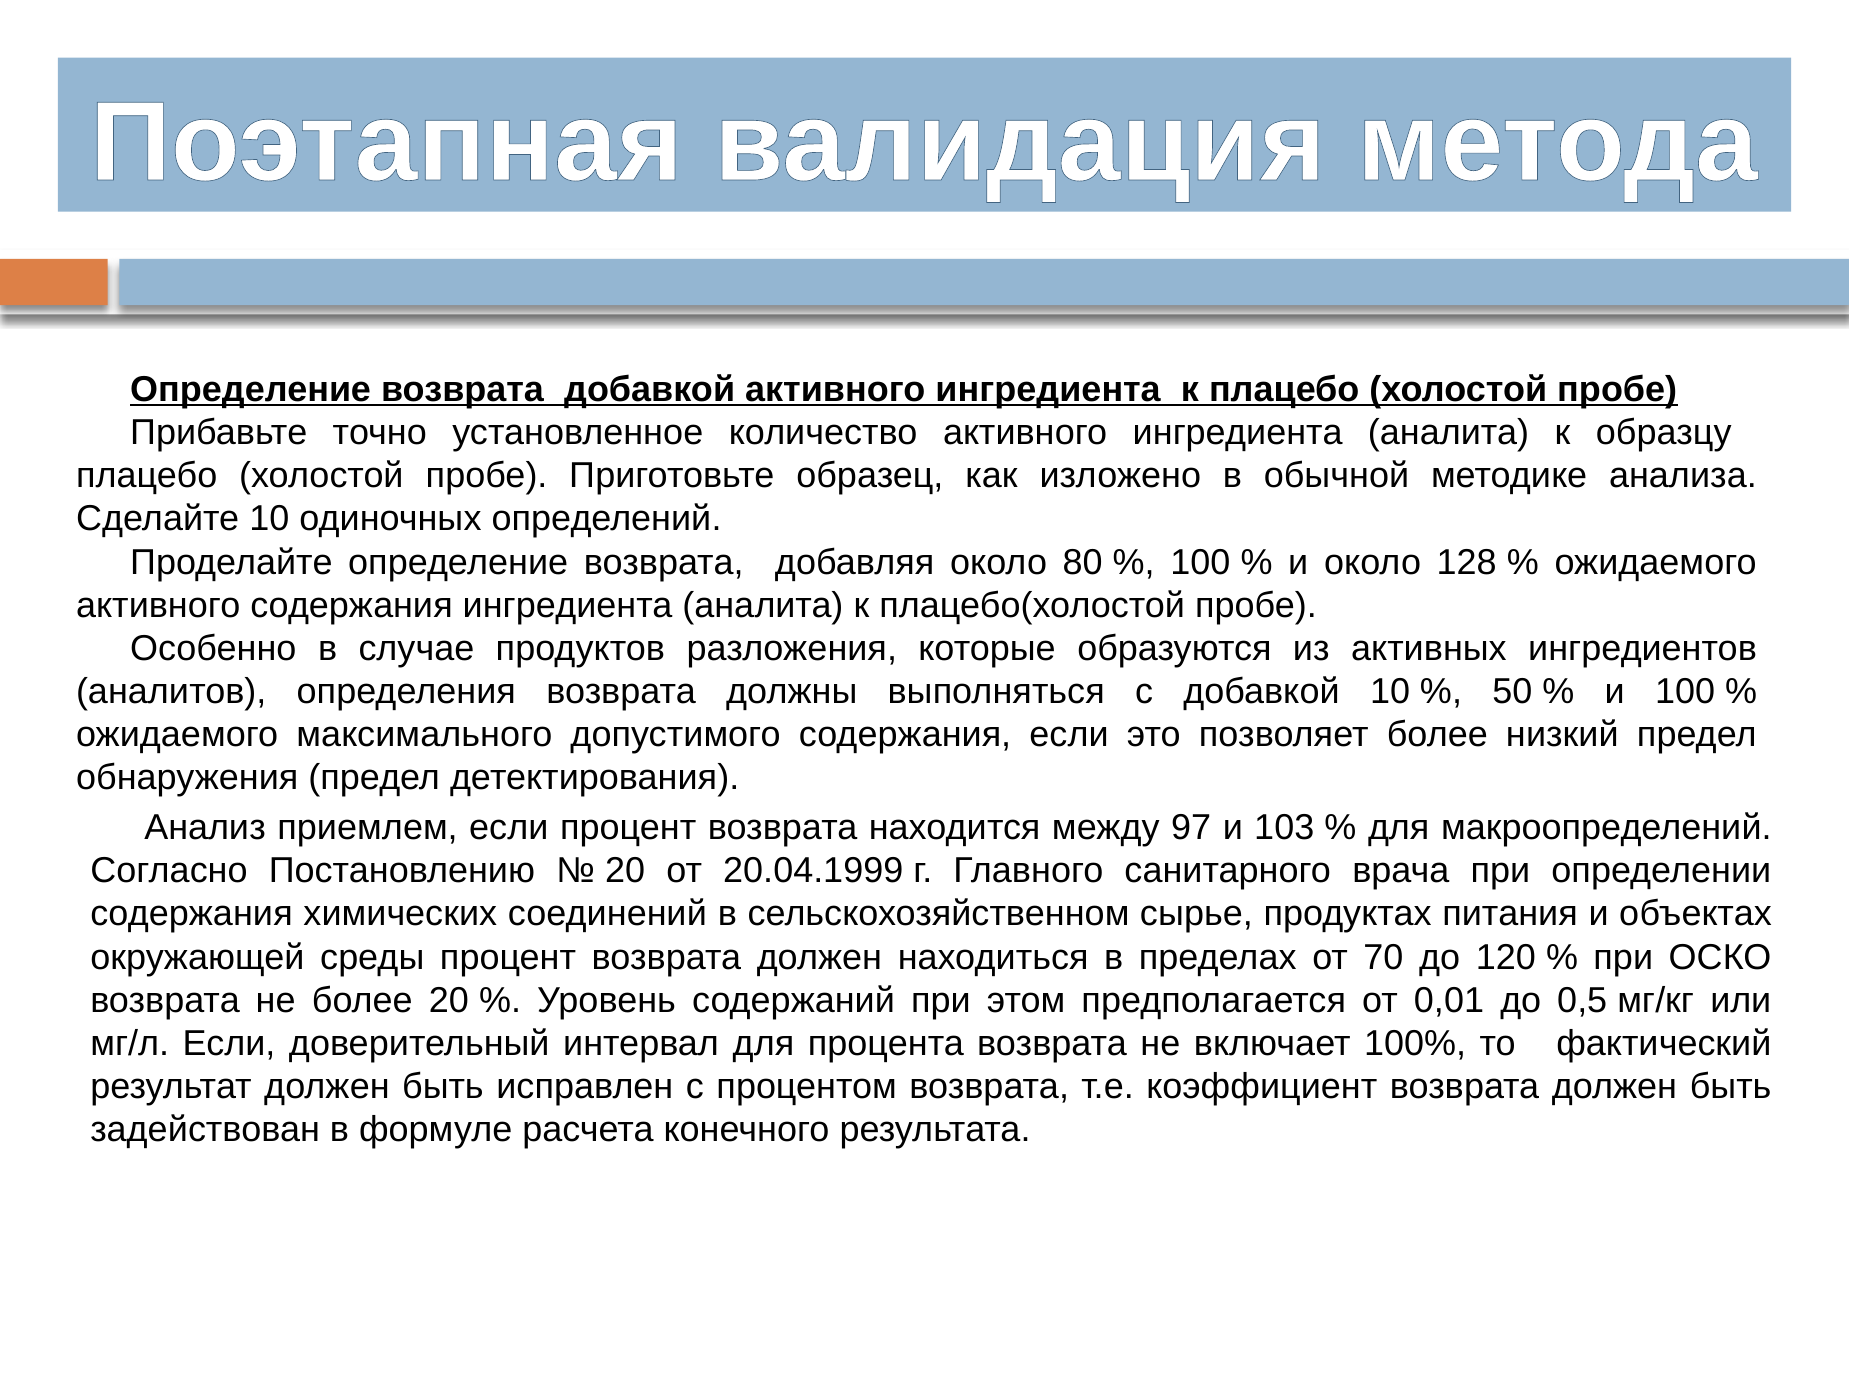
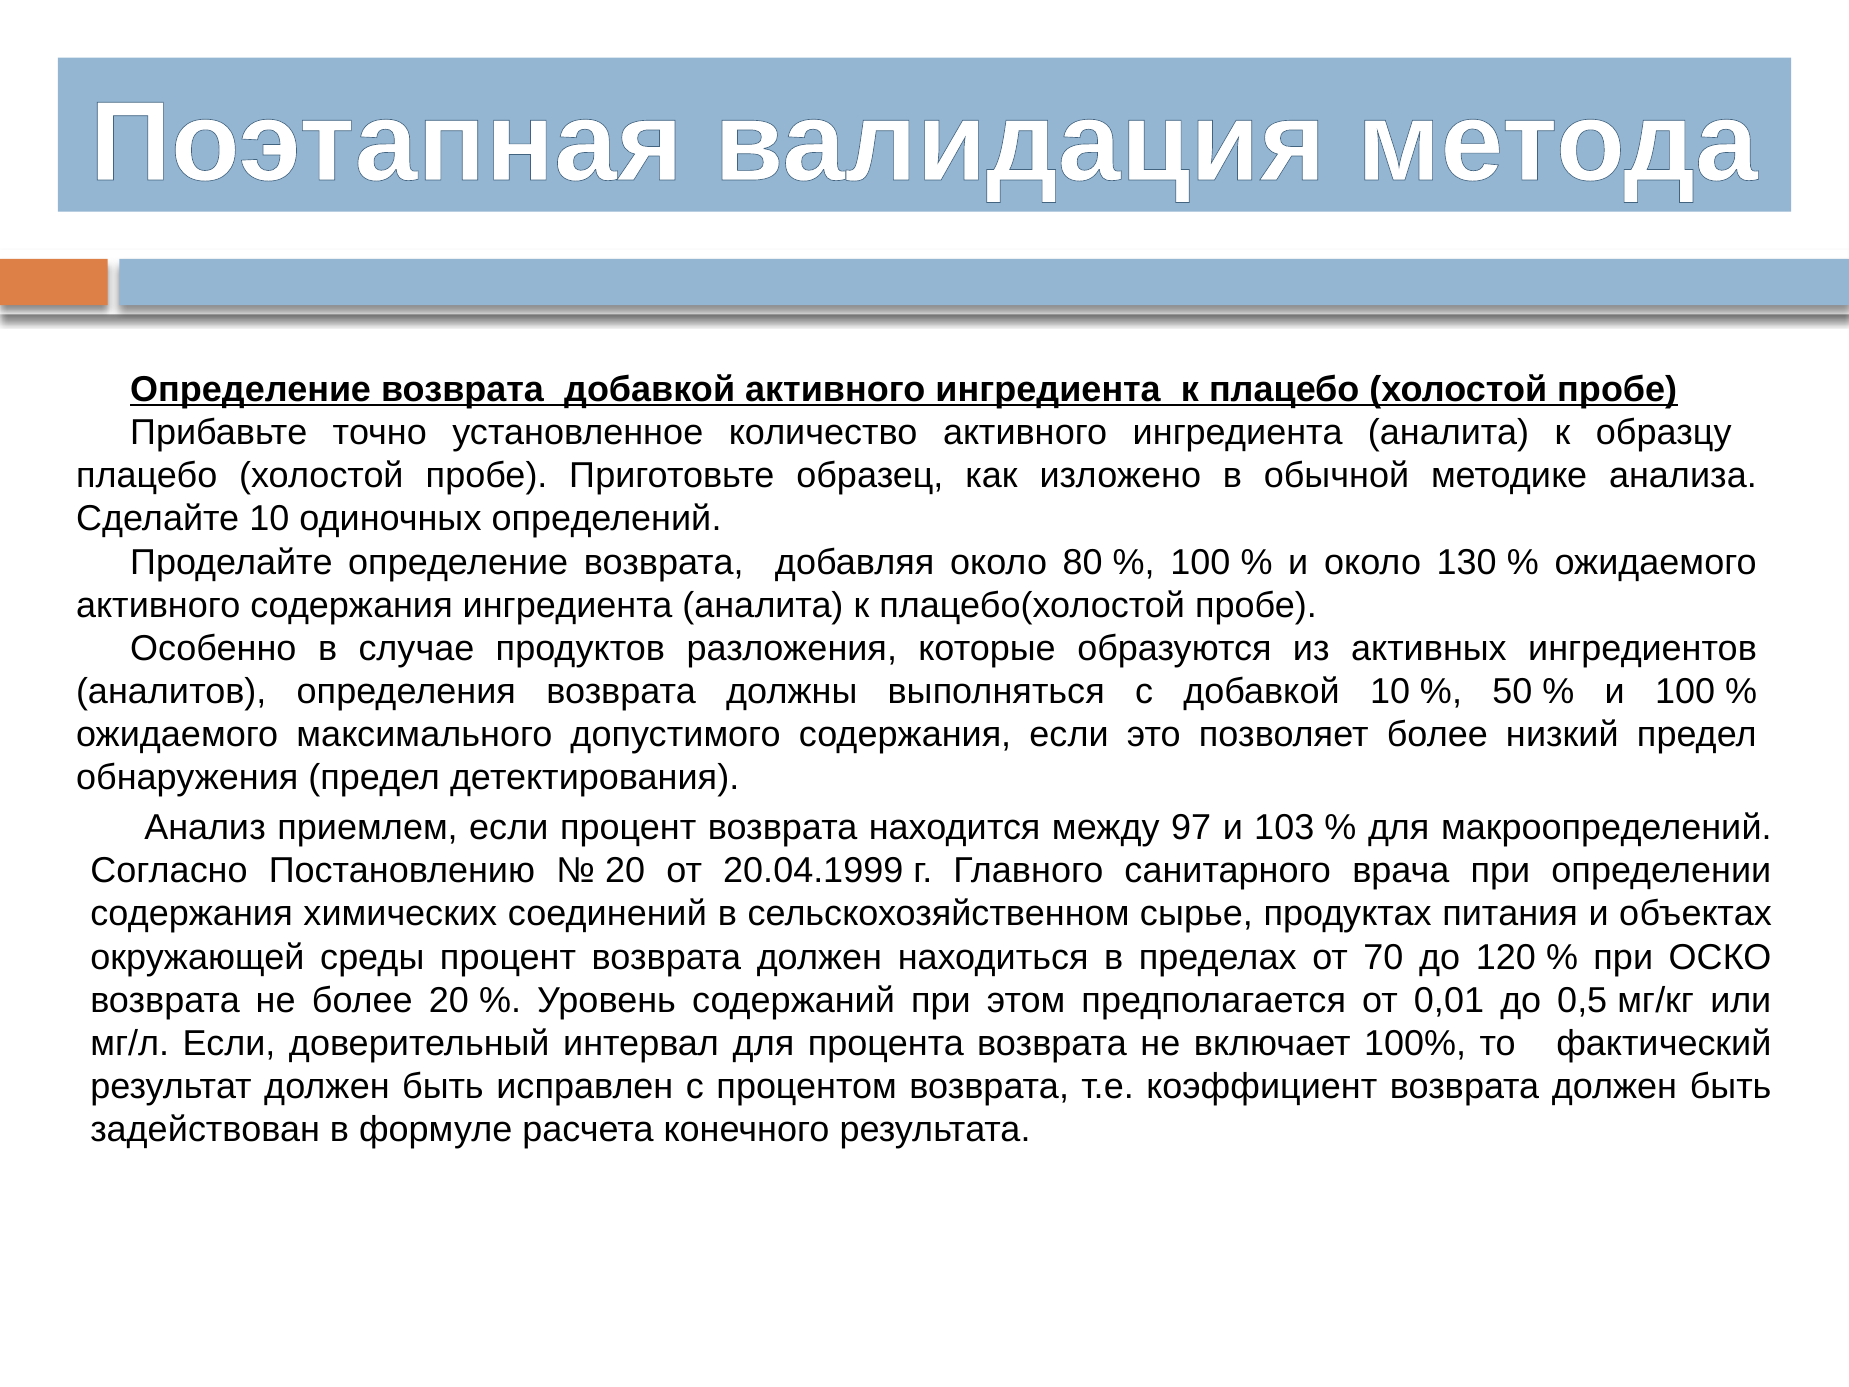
128: 128 -> 130
